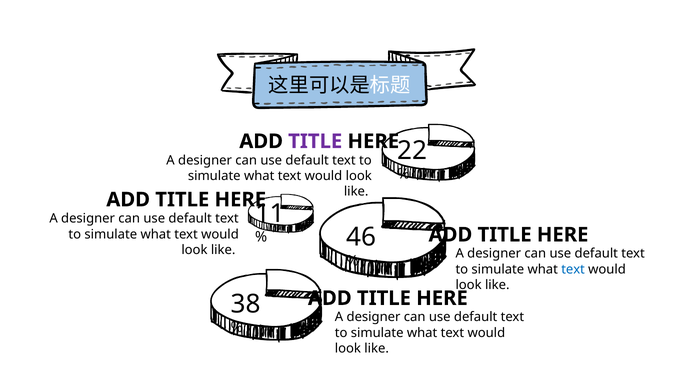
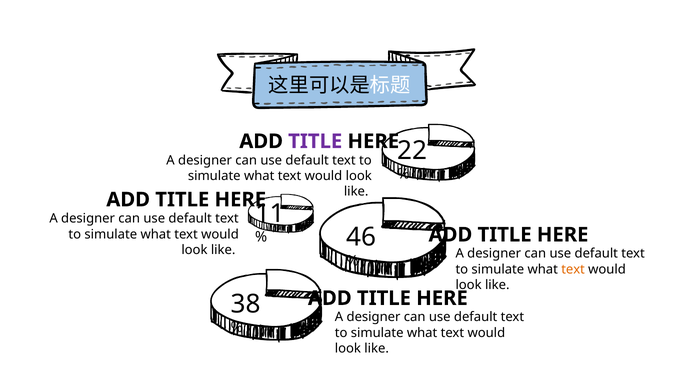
text at (573, 269) colour: blue -> orange
